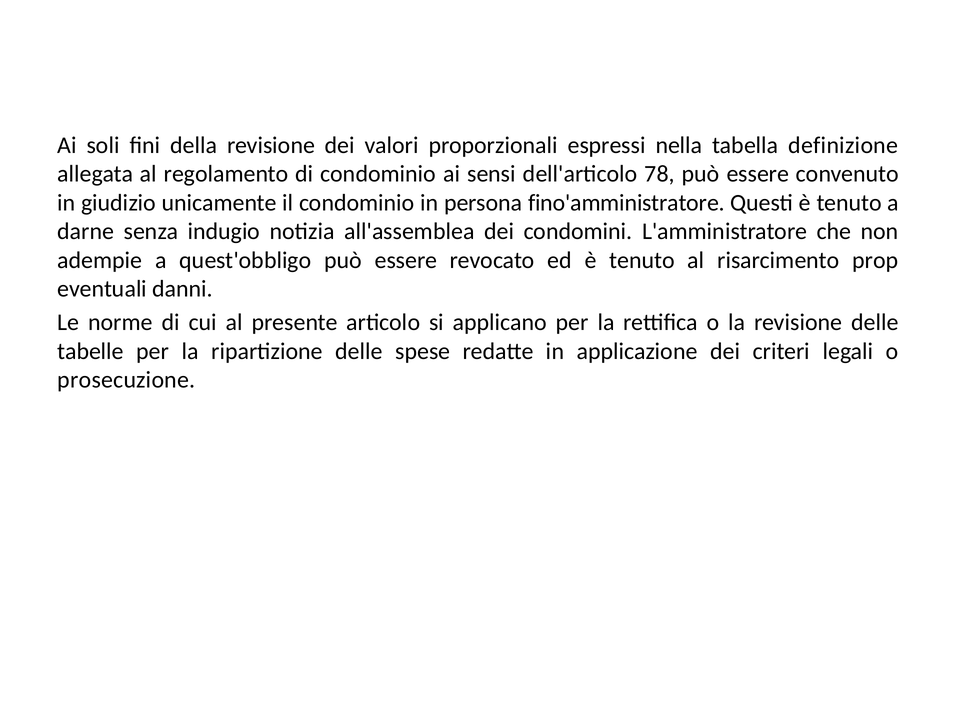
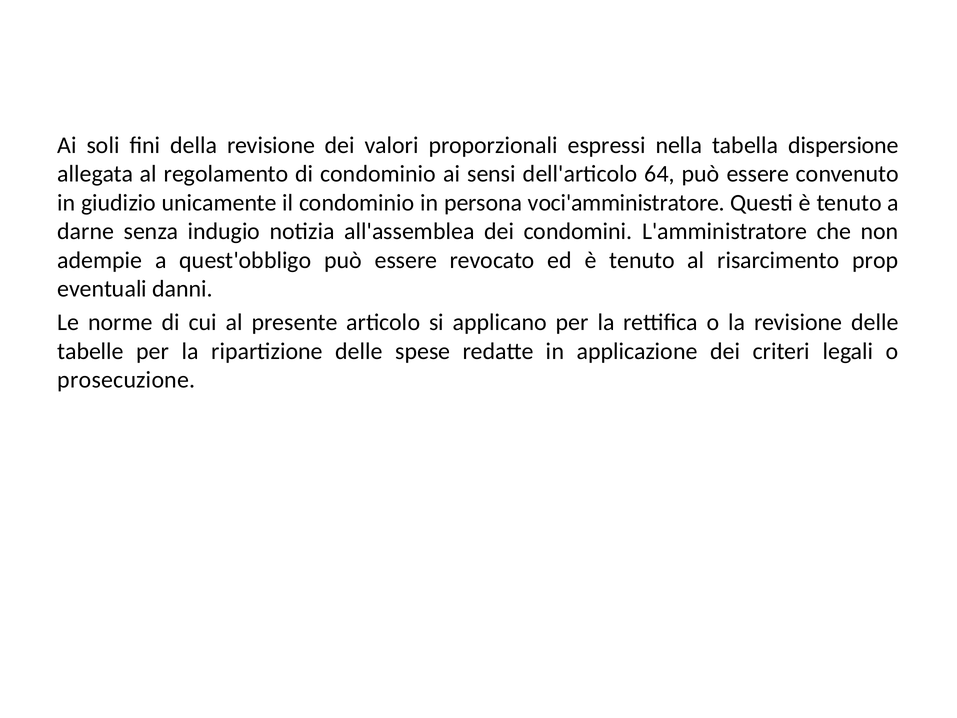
definizione: definizione -> dispersione
78: 78 -> 64
fino'amministratore: fino'amministratore -> voci'amministratore
